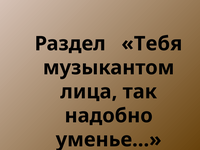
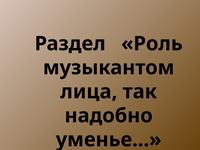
Тебя: Тебя -> Роль
